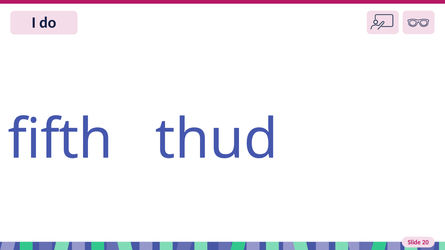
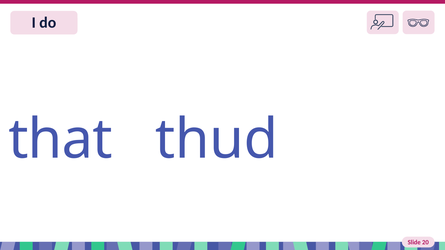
fifth: fifth -> that
